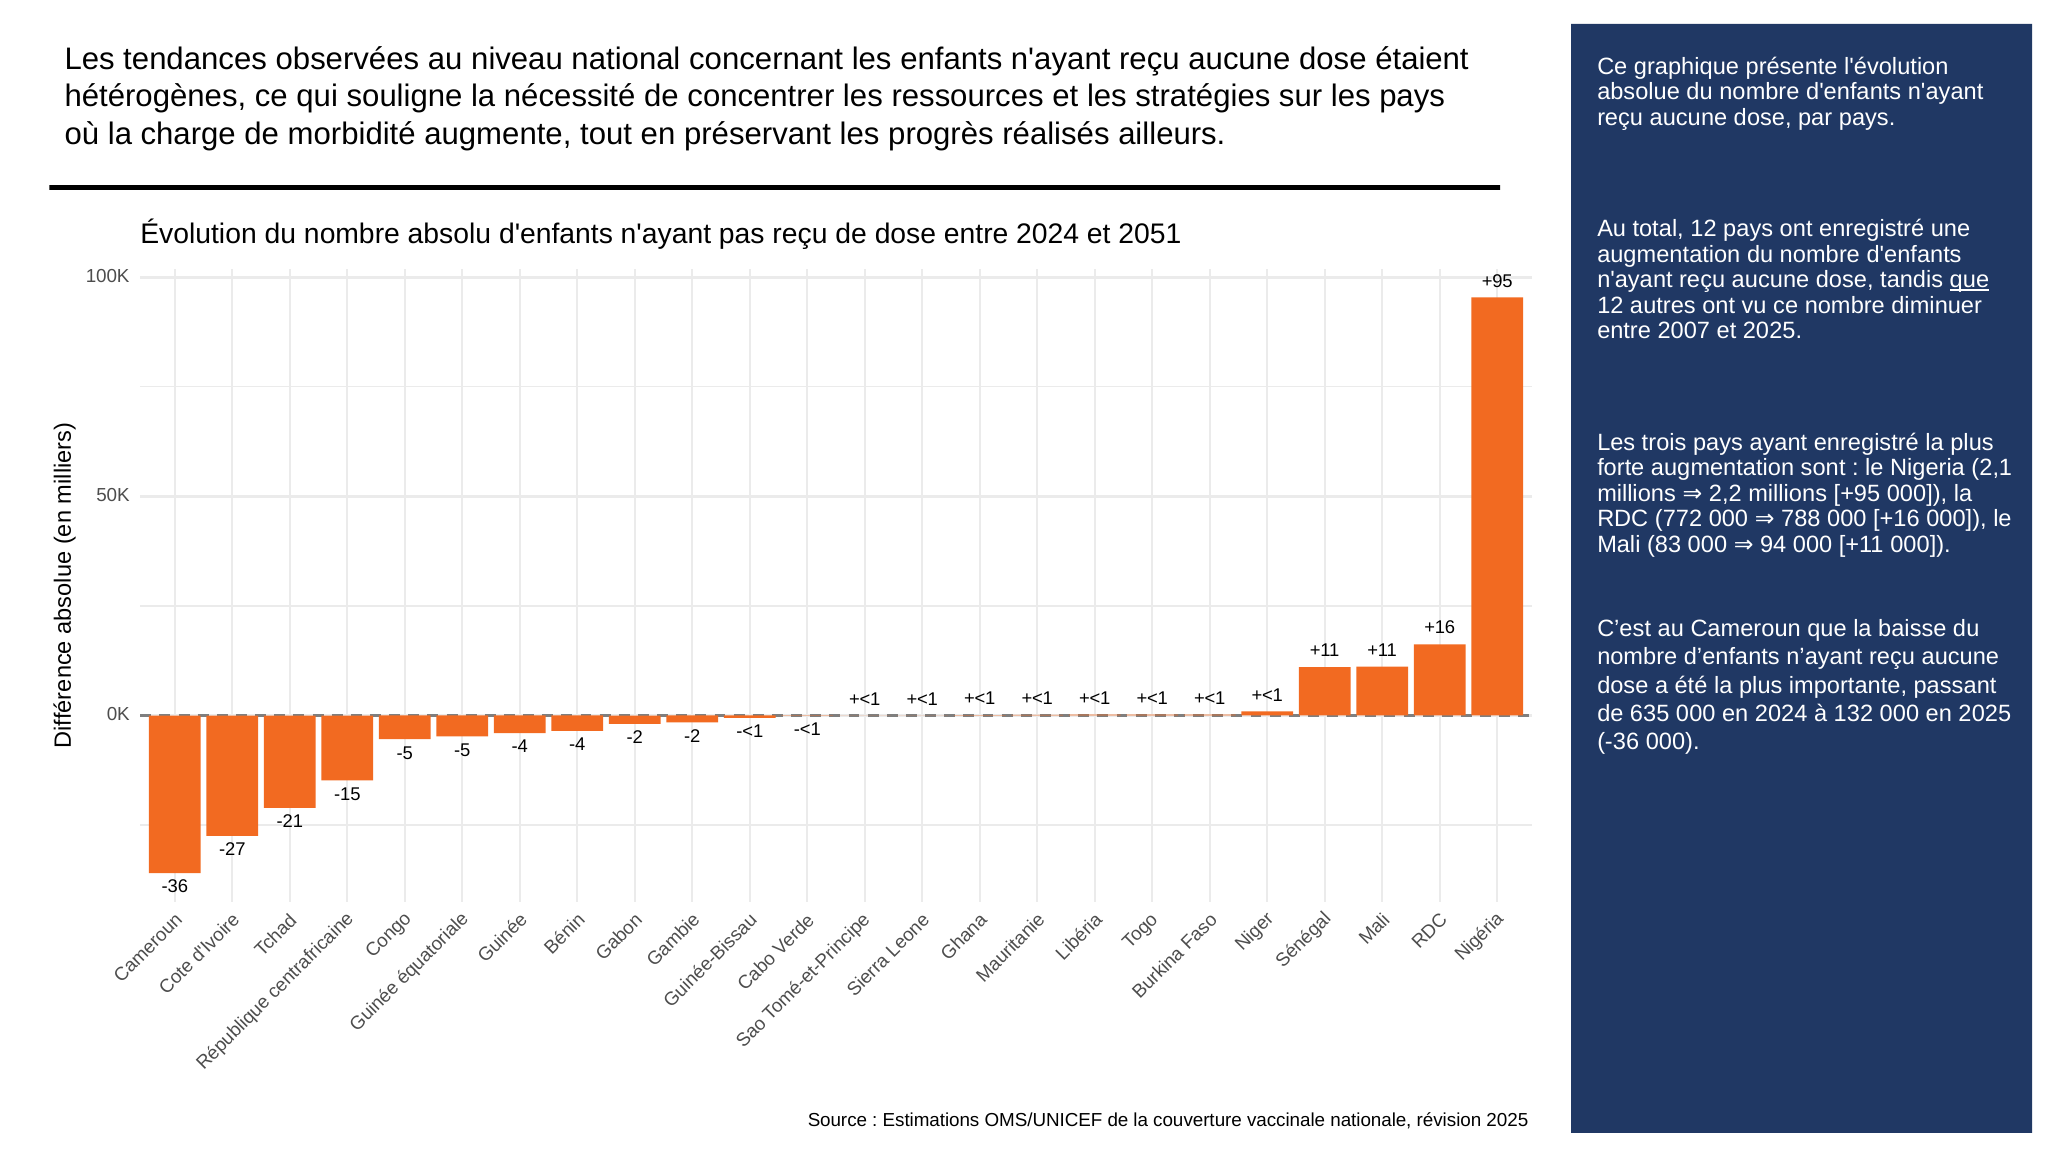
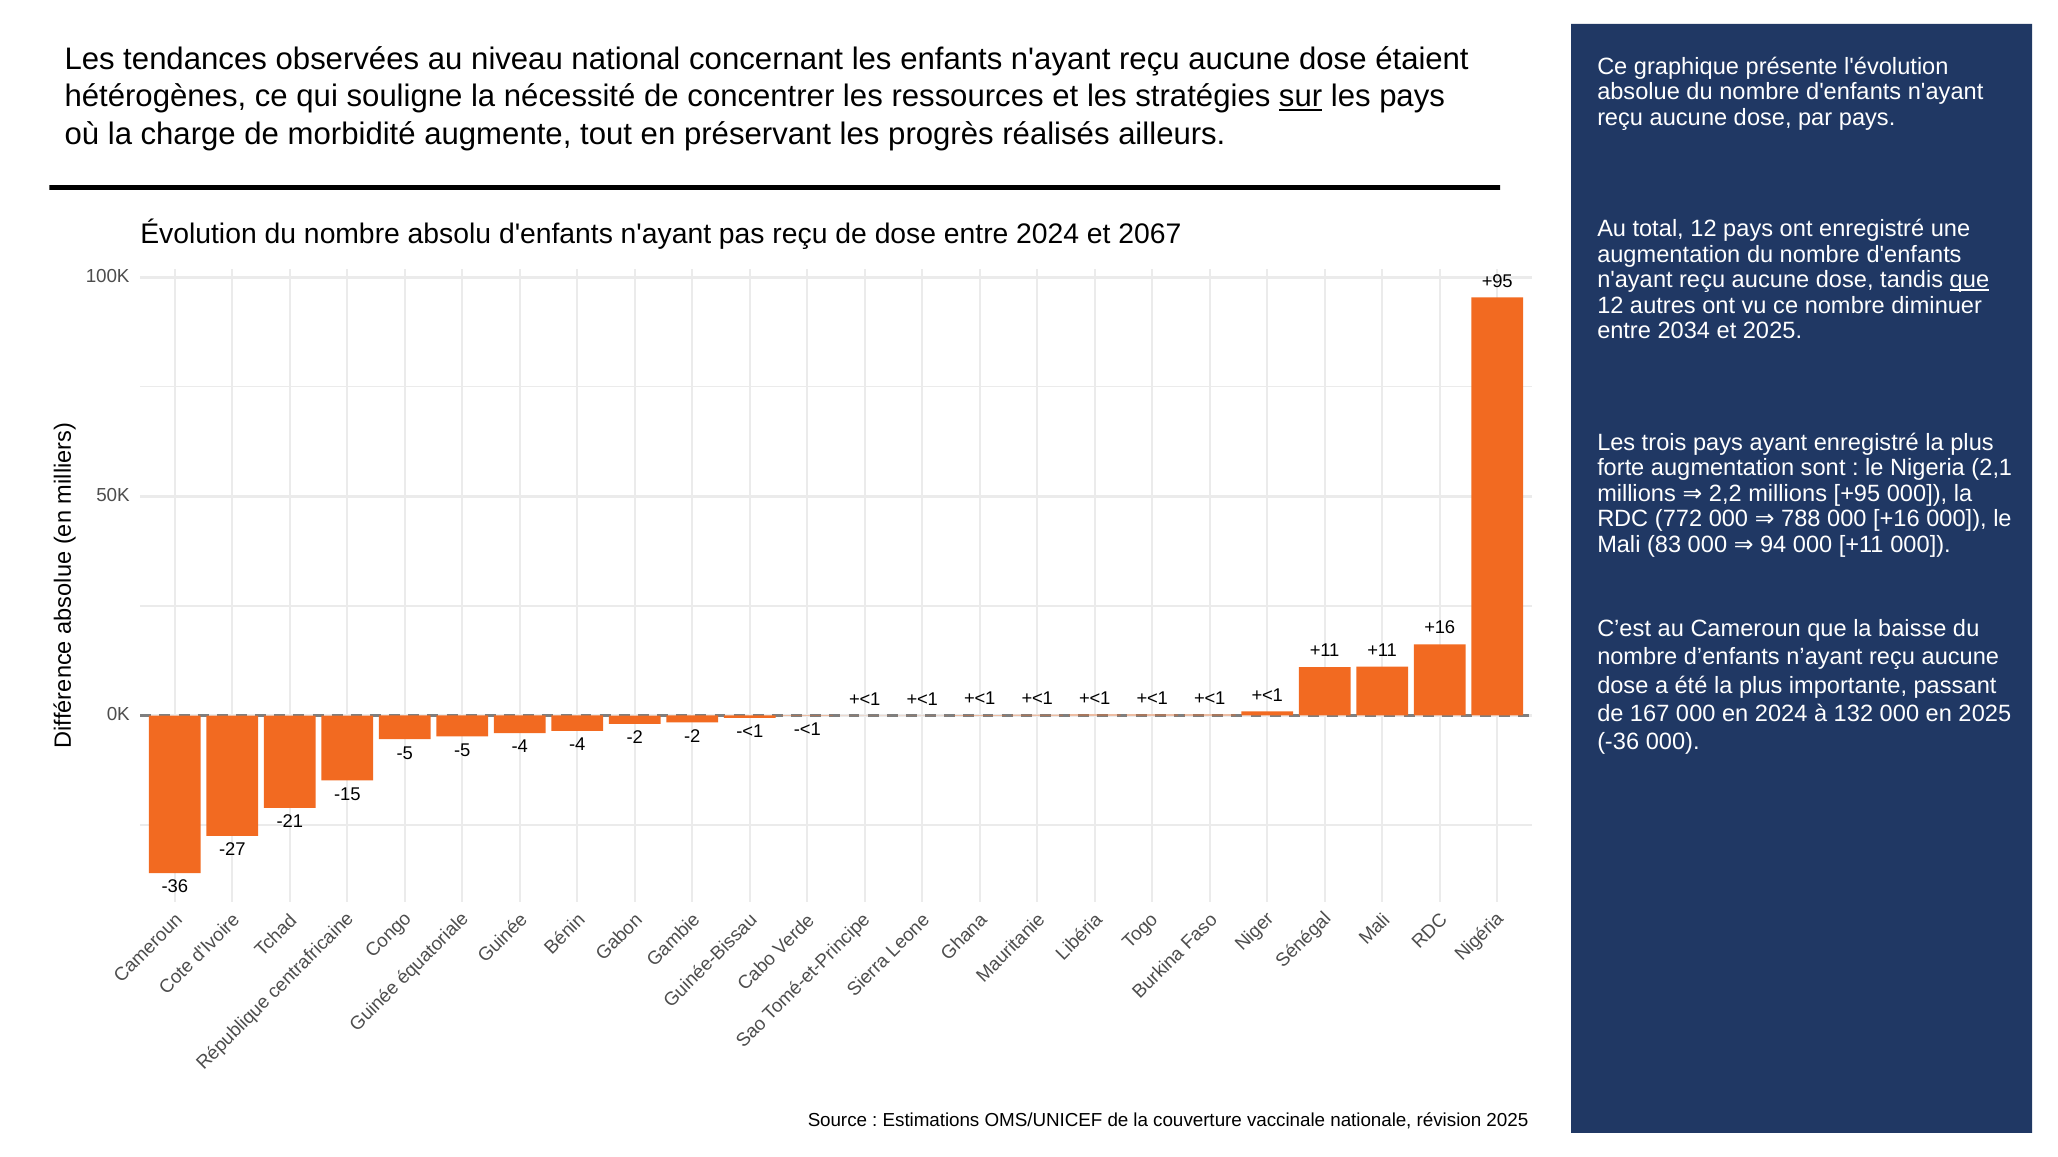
sur underline: none -> present
2051: 2051 -> 2067
2007: 2007 -> 2034
635: 635 -> 167
